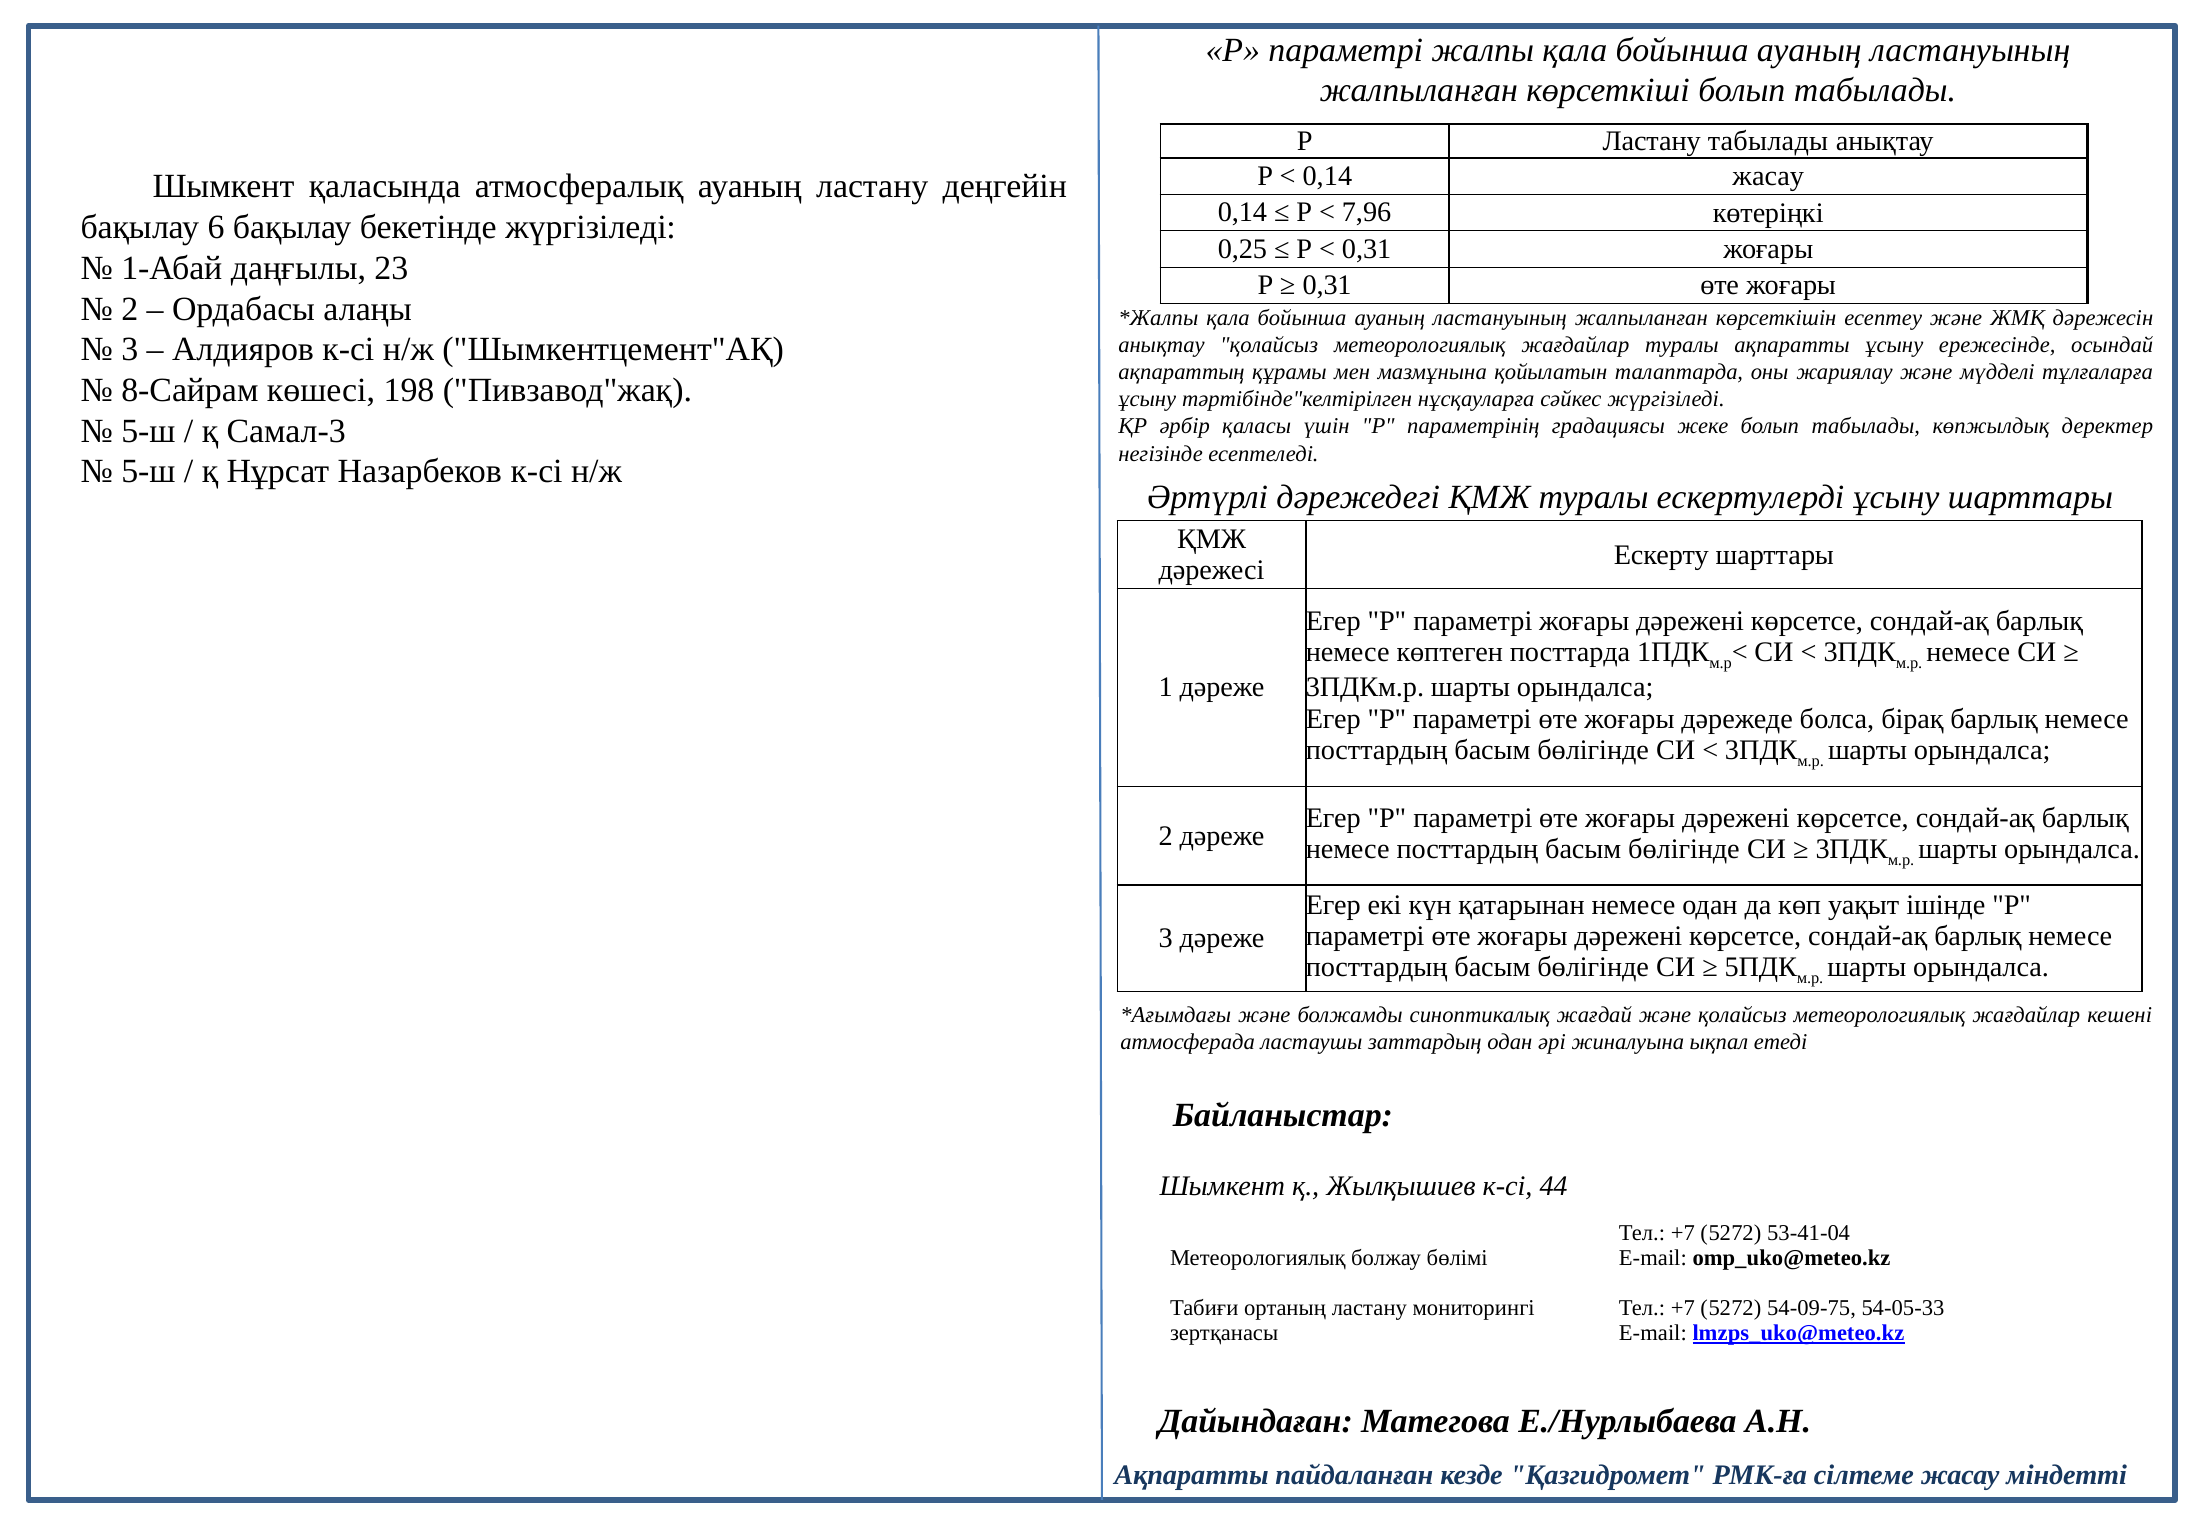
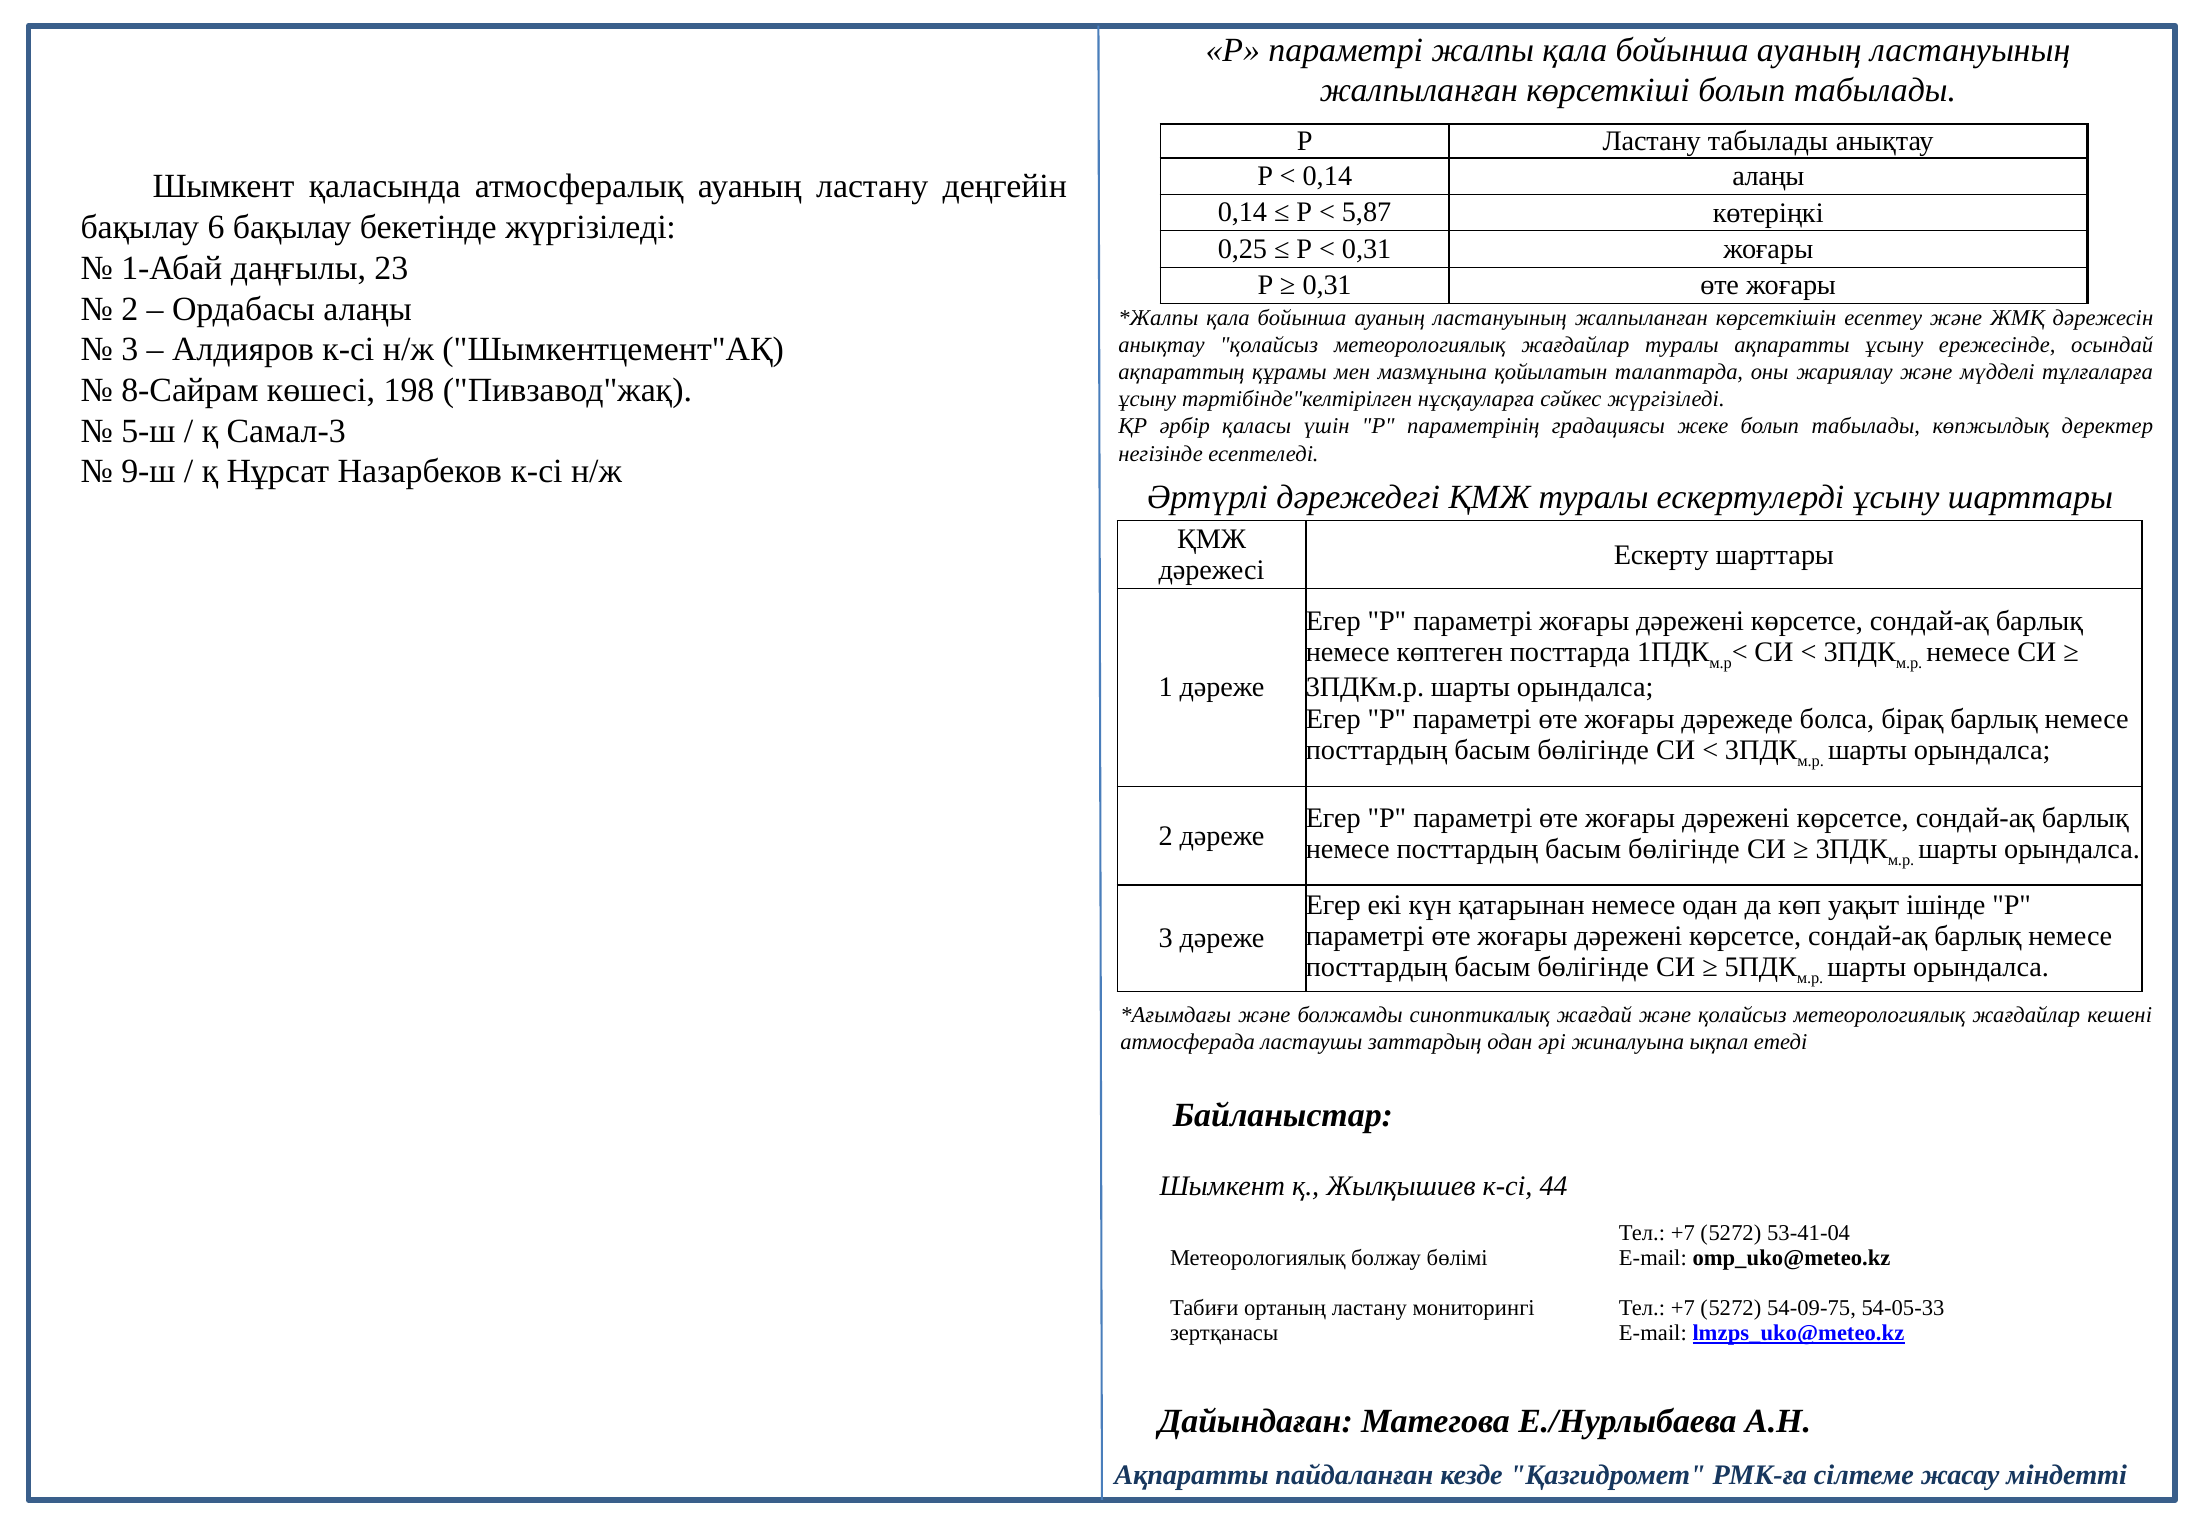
0,14 жасау: жасау -> алаңы
7,96: 7,96 -> 5,87
5-ш at (148, 472): 5-ш -> 9-ш
